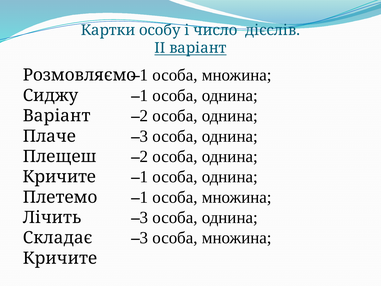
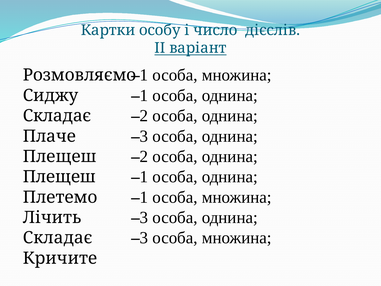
Варіант at (57, 116): Варіант -> Складає
Кричите at (59, 177): Кричите -> Плещеш
